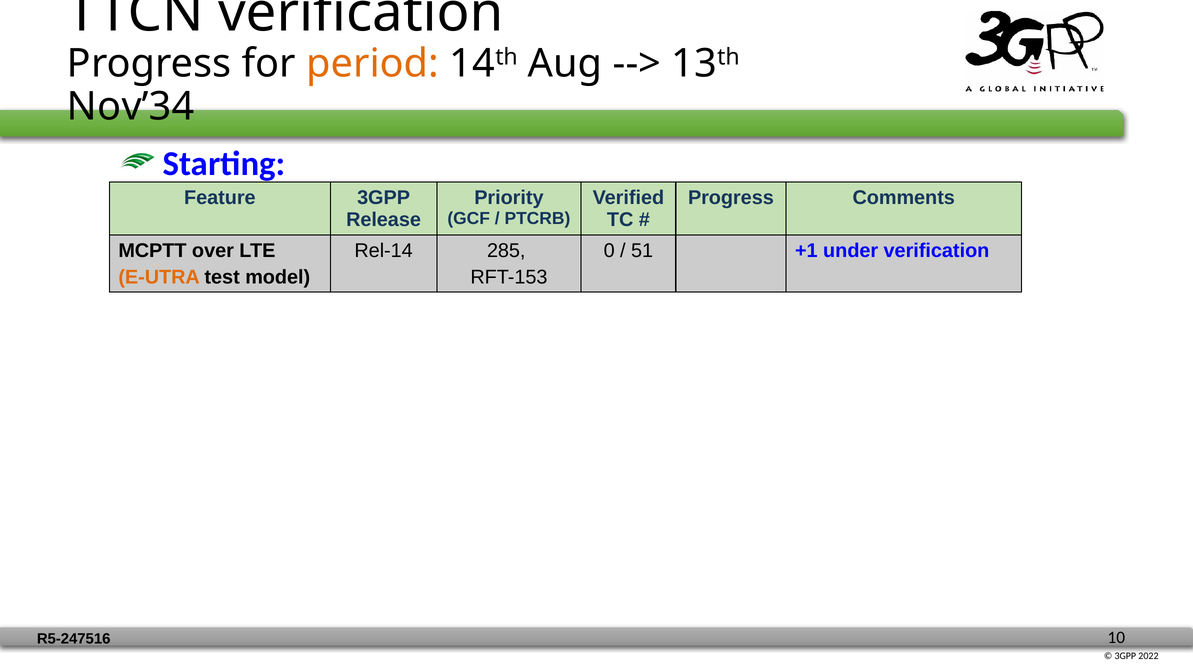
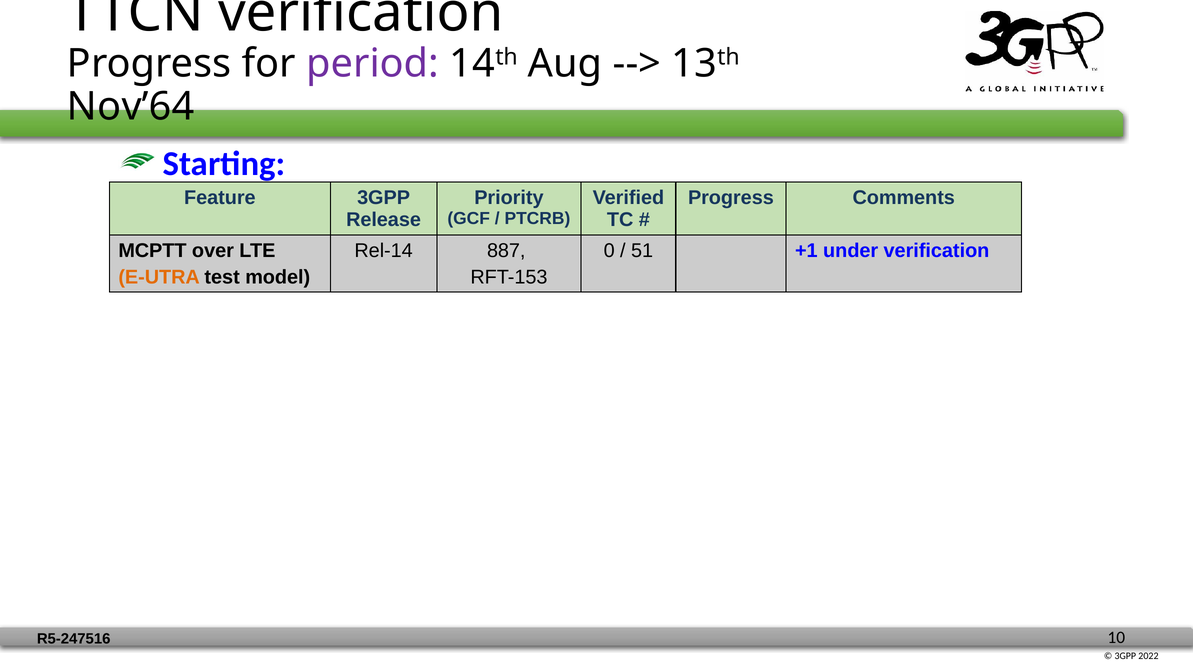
period colour: orange -> purple
Nov’34: Nov’34 -> Nov’64
285: 285 -> 887
